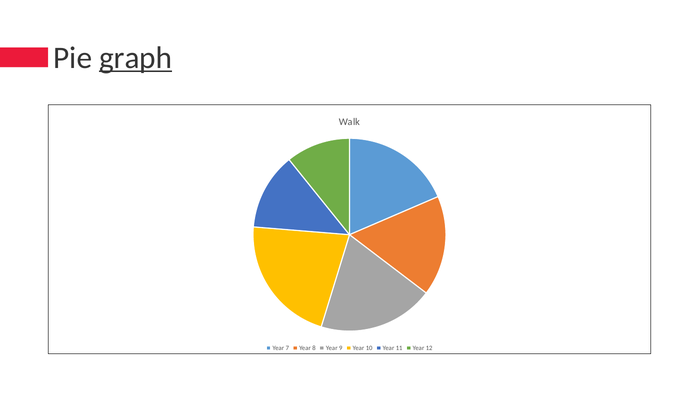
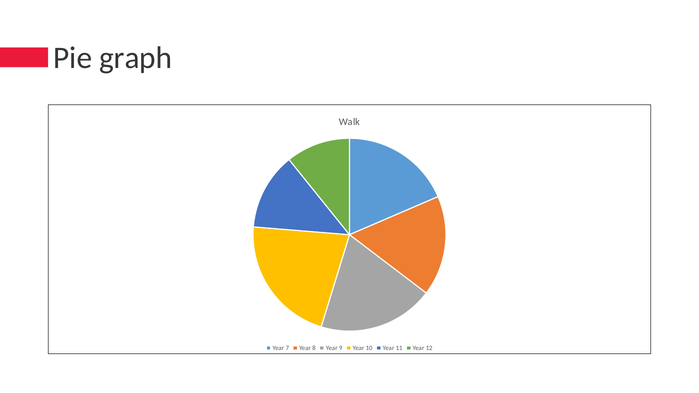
graph underline: present -> none
